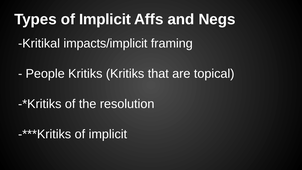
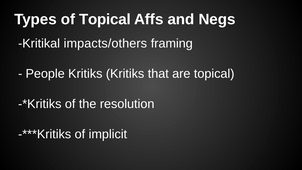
Types of Implicit: Implicit -> Topical
impacts/implicit: impacts/implicit -> impacts/others
